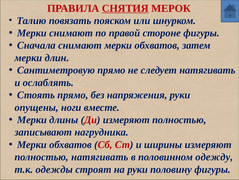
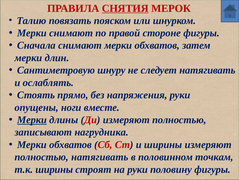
Сантиметровую прямо: прямо -> шнуру
Мерки at (32, 119) underline: none -> present
одежду: одежду -> точкам
т.к одежды: одежды -> ширины
